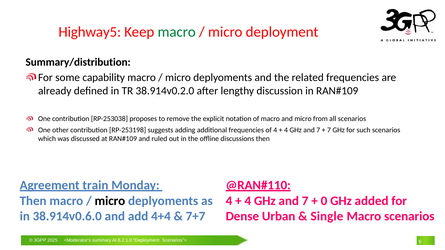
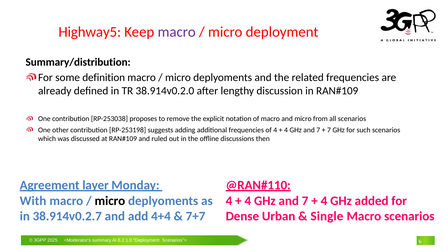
macro at (177, 32) colour: green -> purple
capability: capability -> definition
train: train -> layer
Then at (33, 201): Then -> With
0 at (324, 201): 0 -> 4
38.914v0.6.0: 38.914v0.6.0 -> 38.914v0.2.7
